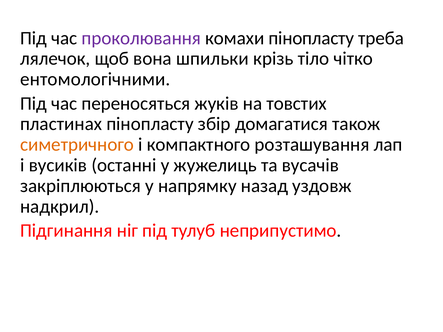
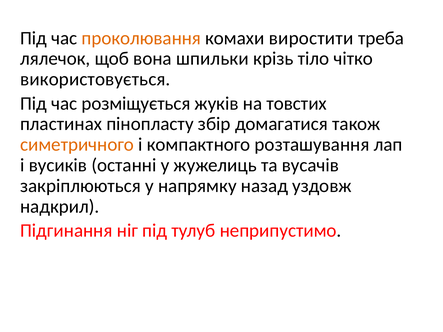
проколювання colour: purple -> orange
комахи пінопласту: пінопласту -> виростити
ентомологічними: ентомологічними -> використовується
переносяться: переносяться -> розміщується
